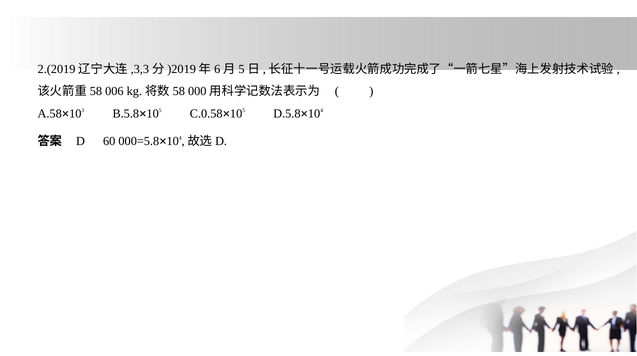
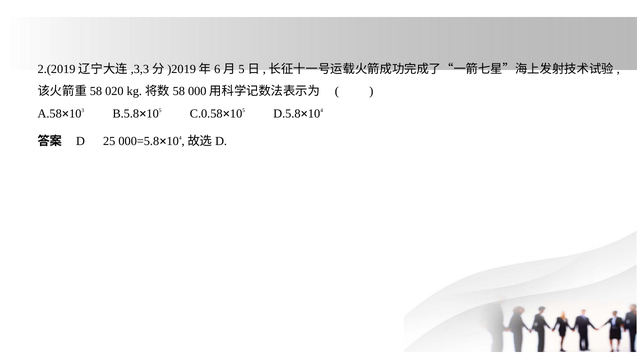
006: 006 -> 020
60: 60 -> 25
